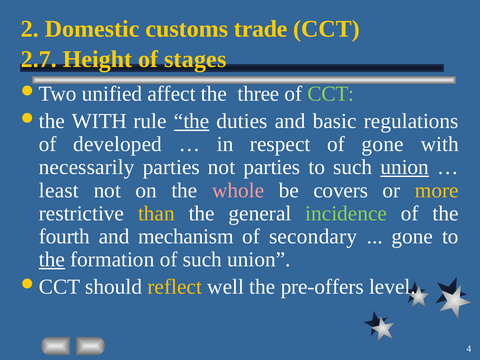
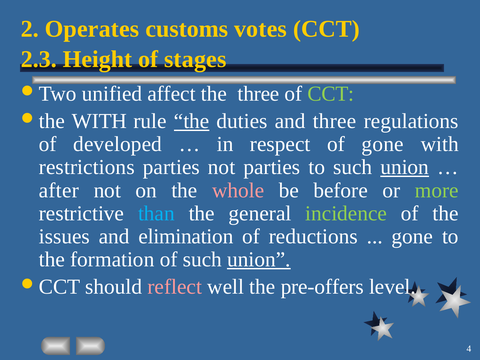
Domestic: Domestic -> Operates
trade: trade -> votes
2.7: 2.7 -> 2.3
and basic: basic -> three
necessarily: necessarily -> restrictions
least: least -> after
covers: covers -> before
more colour: yellow -> light green
than colour: yellow -> light blue
fourth: fourth -> issues
mechanism: mechanism -> elimination
secondary: secondary -> reductions
the at (52, 259) underline: present -> none
union at (259, 259) underline: none -> present
reflect colour: yellow -> pink
